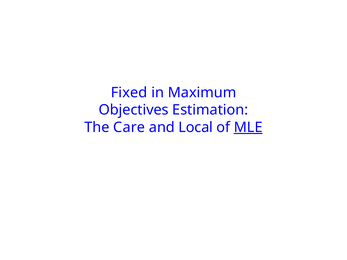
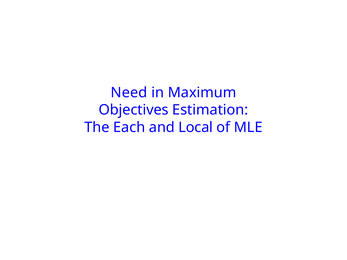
Fixed: Fixed -> Need
Care: Care -> Each
MLE underline: present -> none
